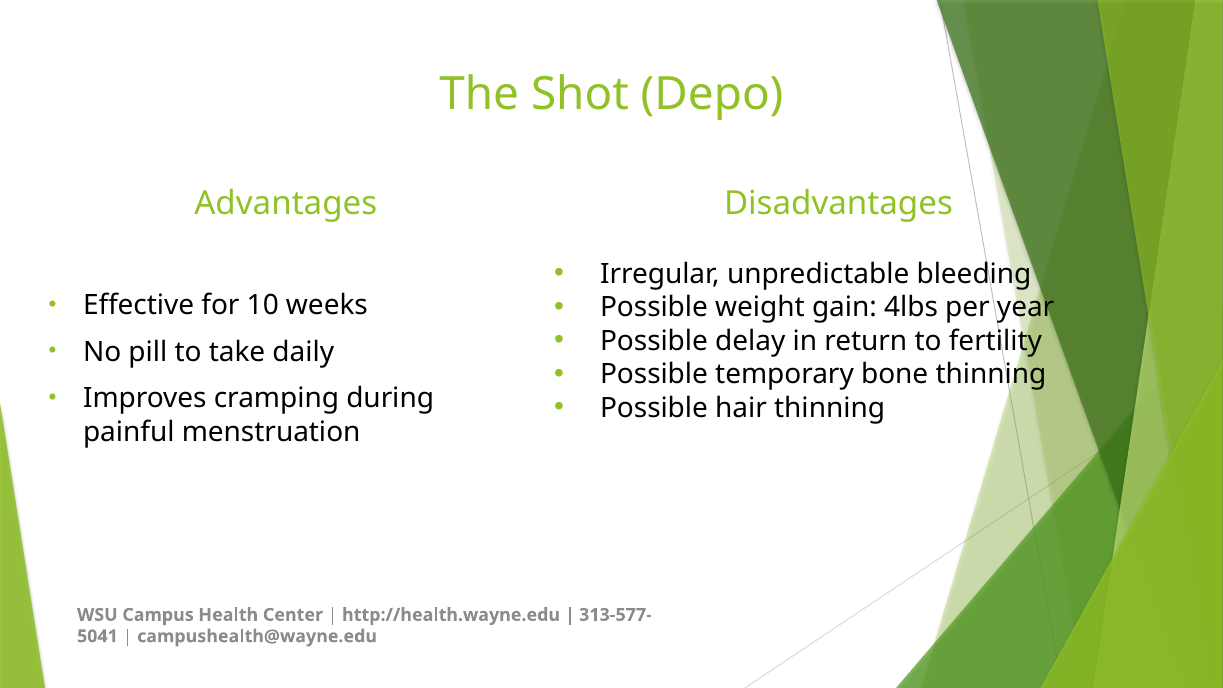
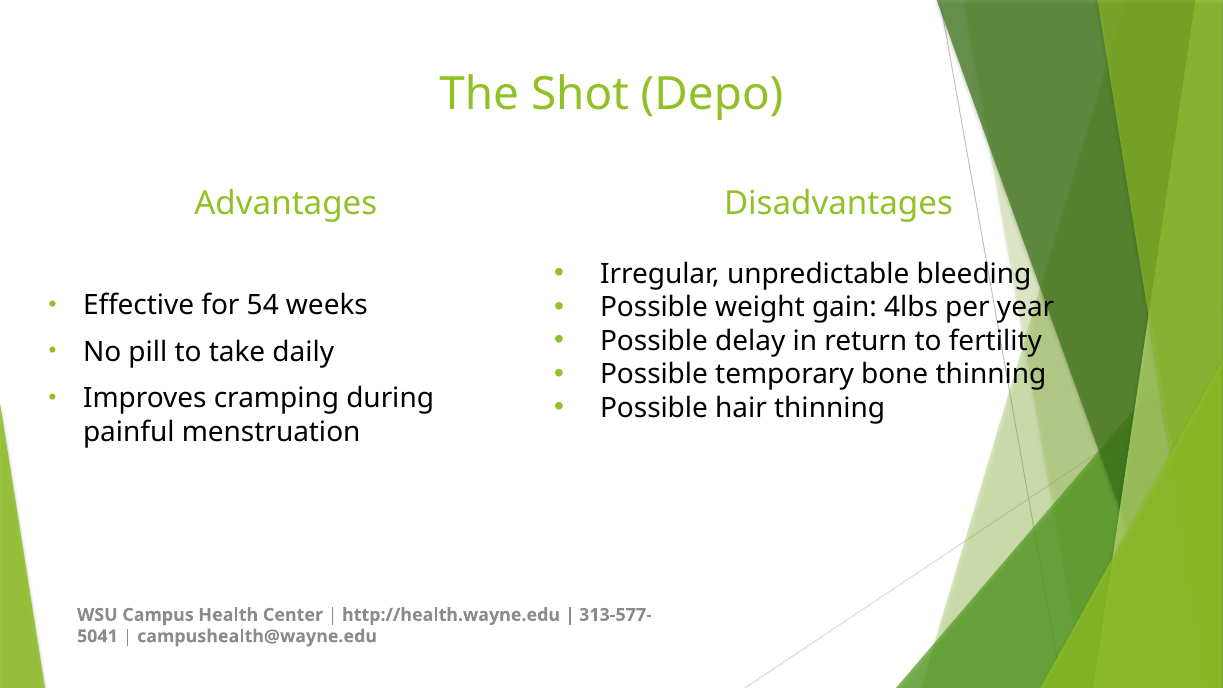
10: 10 -> 54
